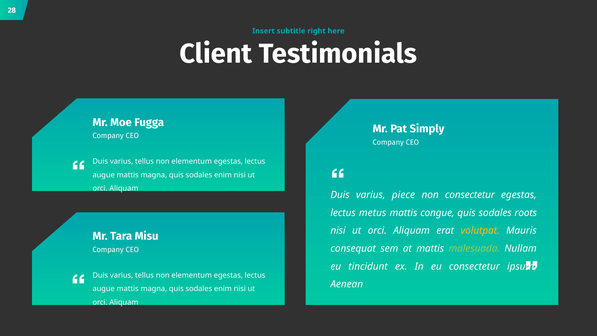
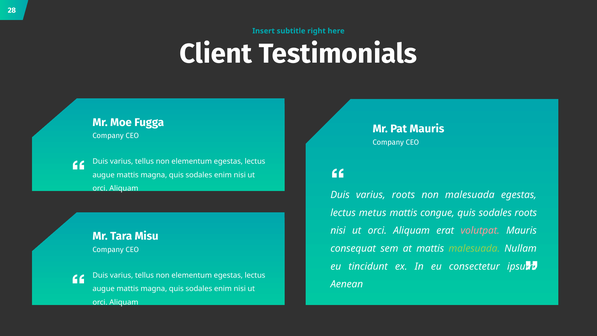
Pat Simply: Simply -> Mauris
varius piece: piece -> roots
non consectetur: consectetur -> malesuada
volutpat colour: yellow -> pink
